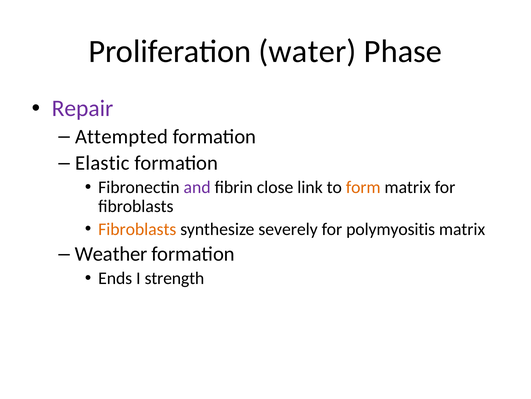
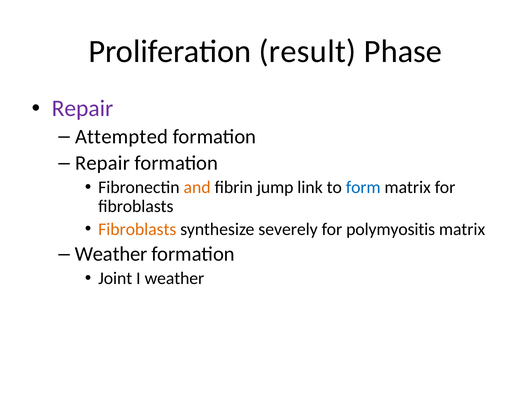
water: water -> result
Elastic at (102, 163): Elastic -> Repair
and colour: purple -> orange
close: close -> jump
form colour: orange -> blue
Ends: Ends -> Joint
I strength: strength -> weather
